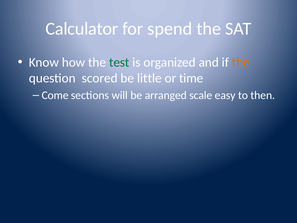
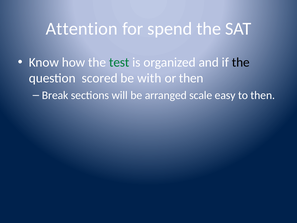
Calculator: Calculator -> Attention
the at (241, 62) colour: orange -> black
little: little -> with
or time: time -> then
Come: Come -> Break
